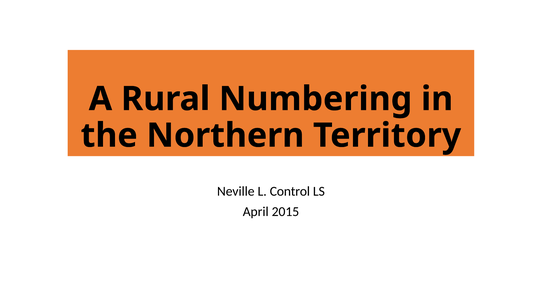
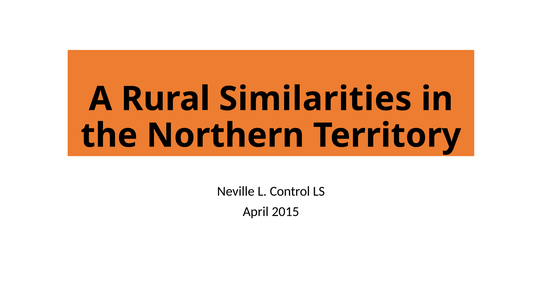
Numbering: Numbering -> Similarities
